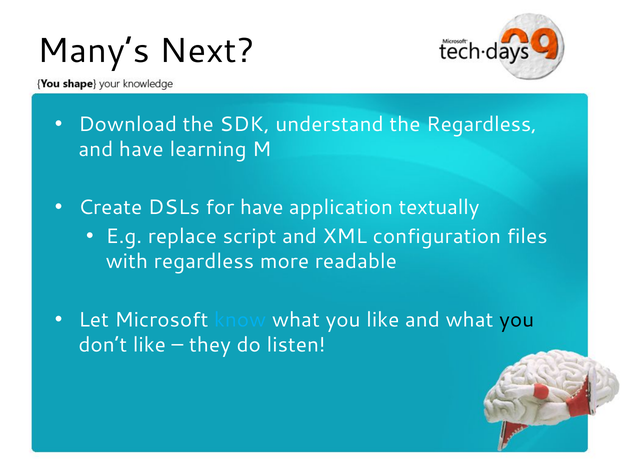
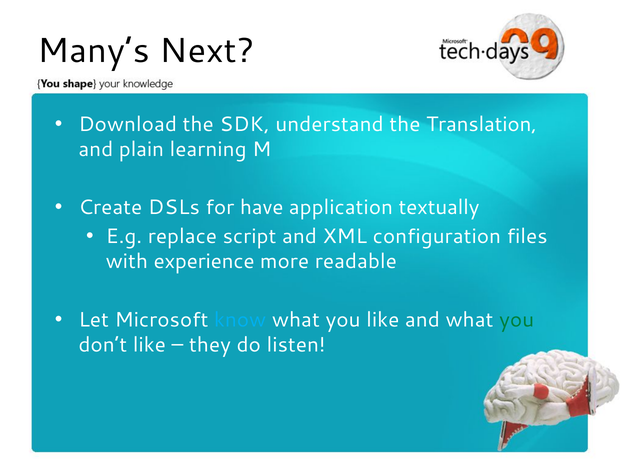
the Regardless: Regardless -> Translation
and have: have -> plain
with regardless: regardless -> experience
you at (517, 320) colour: black -> green
